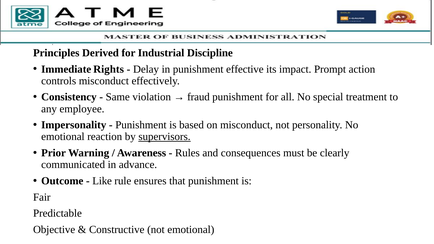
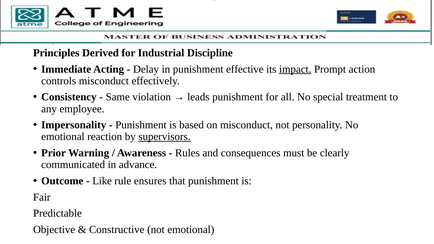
Rights: Rights -> Acting
impact underline: none -> present
fraud: fraud -> leads
